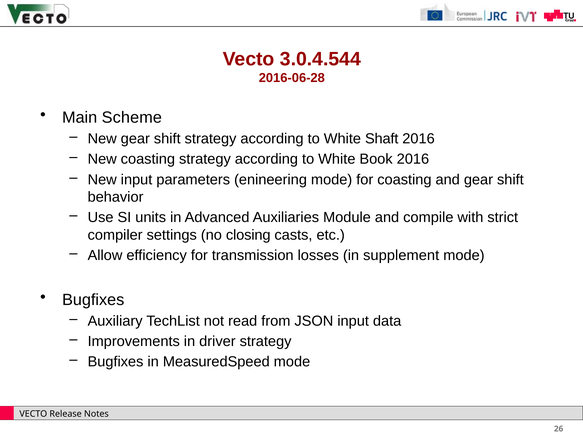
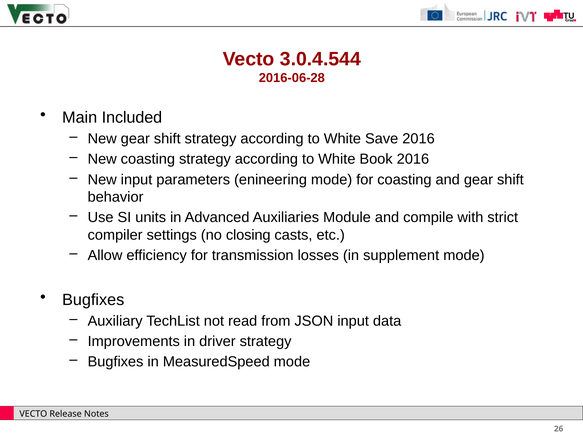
Scheme: Scheme -> Included
Shaft: Shaft -> Save
